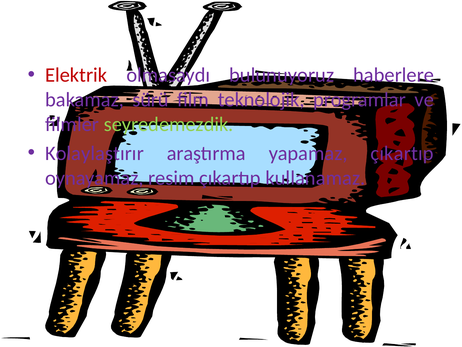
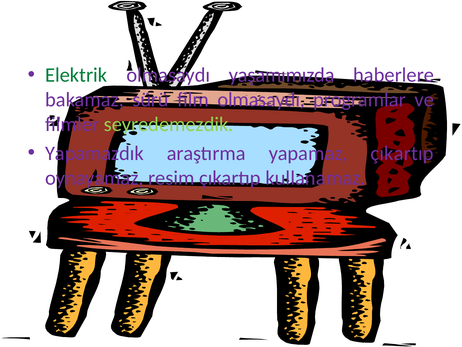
Elektrik colour: red -> green
bulunuyoruz: bulunuyoruz -> yaşamımızda
film teknolojik: teknolojik -> olmasaydı
Kolaylaştırır: Kolaylaştırır -> Yapamazdık
